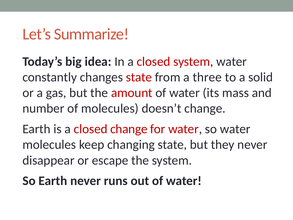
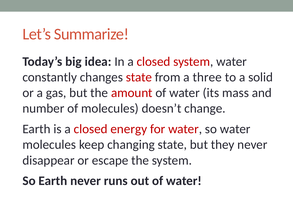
closed change: change -> energy
